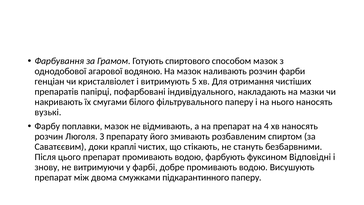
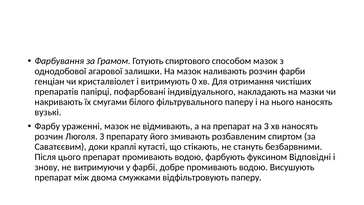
водяною: водяною -> залишки
5: 5 -> 0
поплавки: поплавки -> ураженні
4: 4 -> 3
чистих: чистих -> кутасті
підкарантинного: підкарантинного -> відфільтровують
